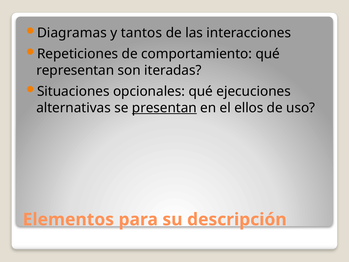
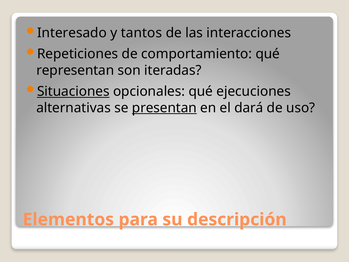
Diagramas: Diagramas -> Interesado
Situaciones underline: none -> present
ellos: ellos -> dará
